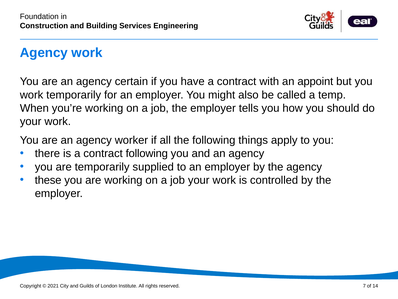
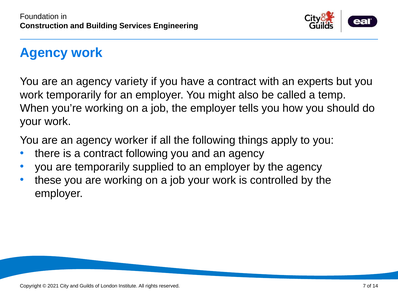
certain: certain -> variety
appoint: appoint -> experts
